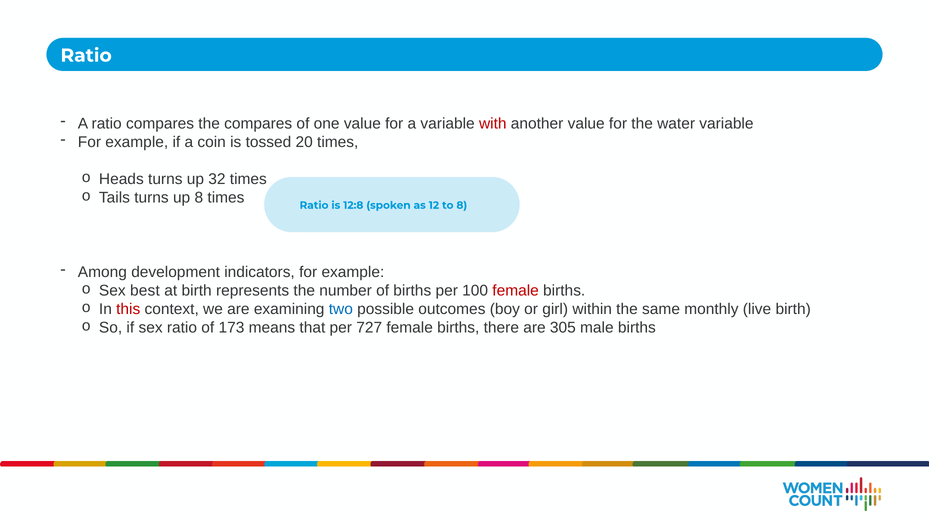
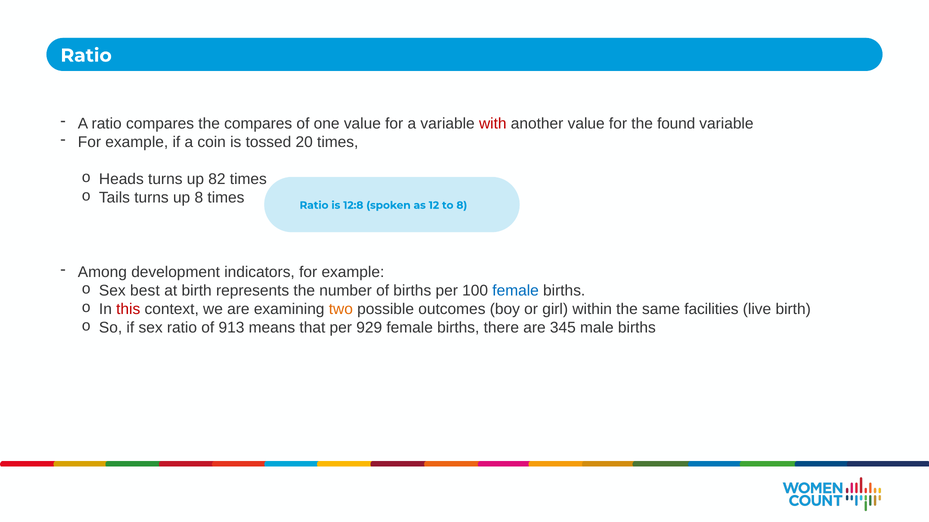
water: water -> found
32: 32 -> 82
female at (516, 291) colour: red -> blue
two colour: blue -> orange
monthly: monthly -> facilities
173: 173 -> 913
727: 727 -> 929
305: 305 -> 345
